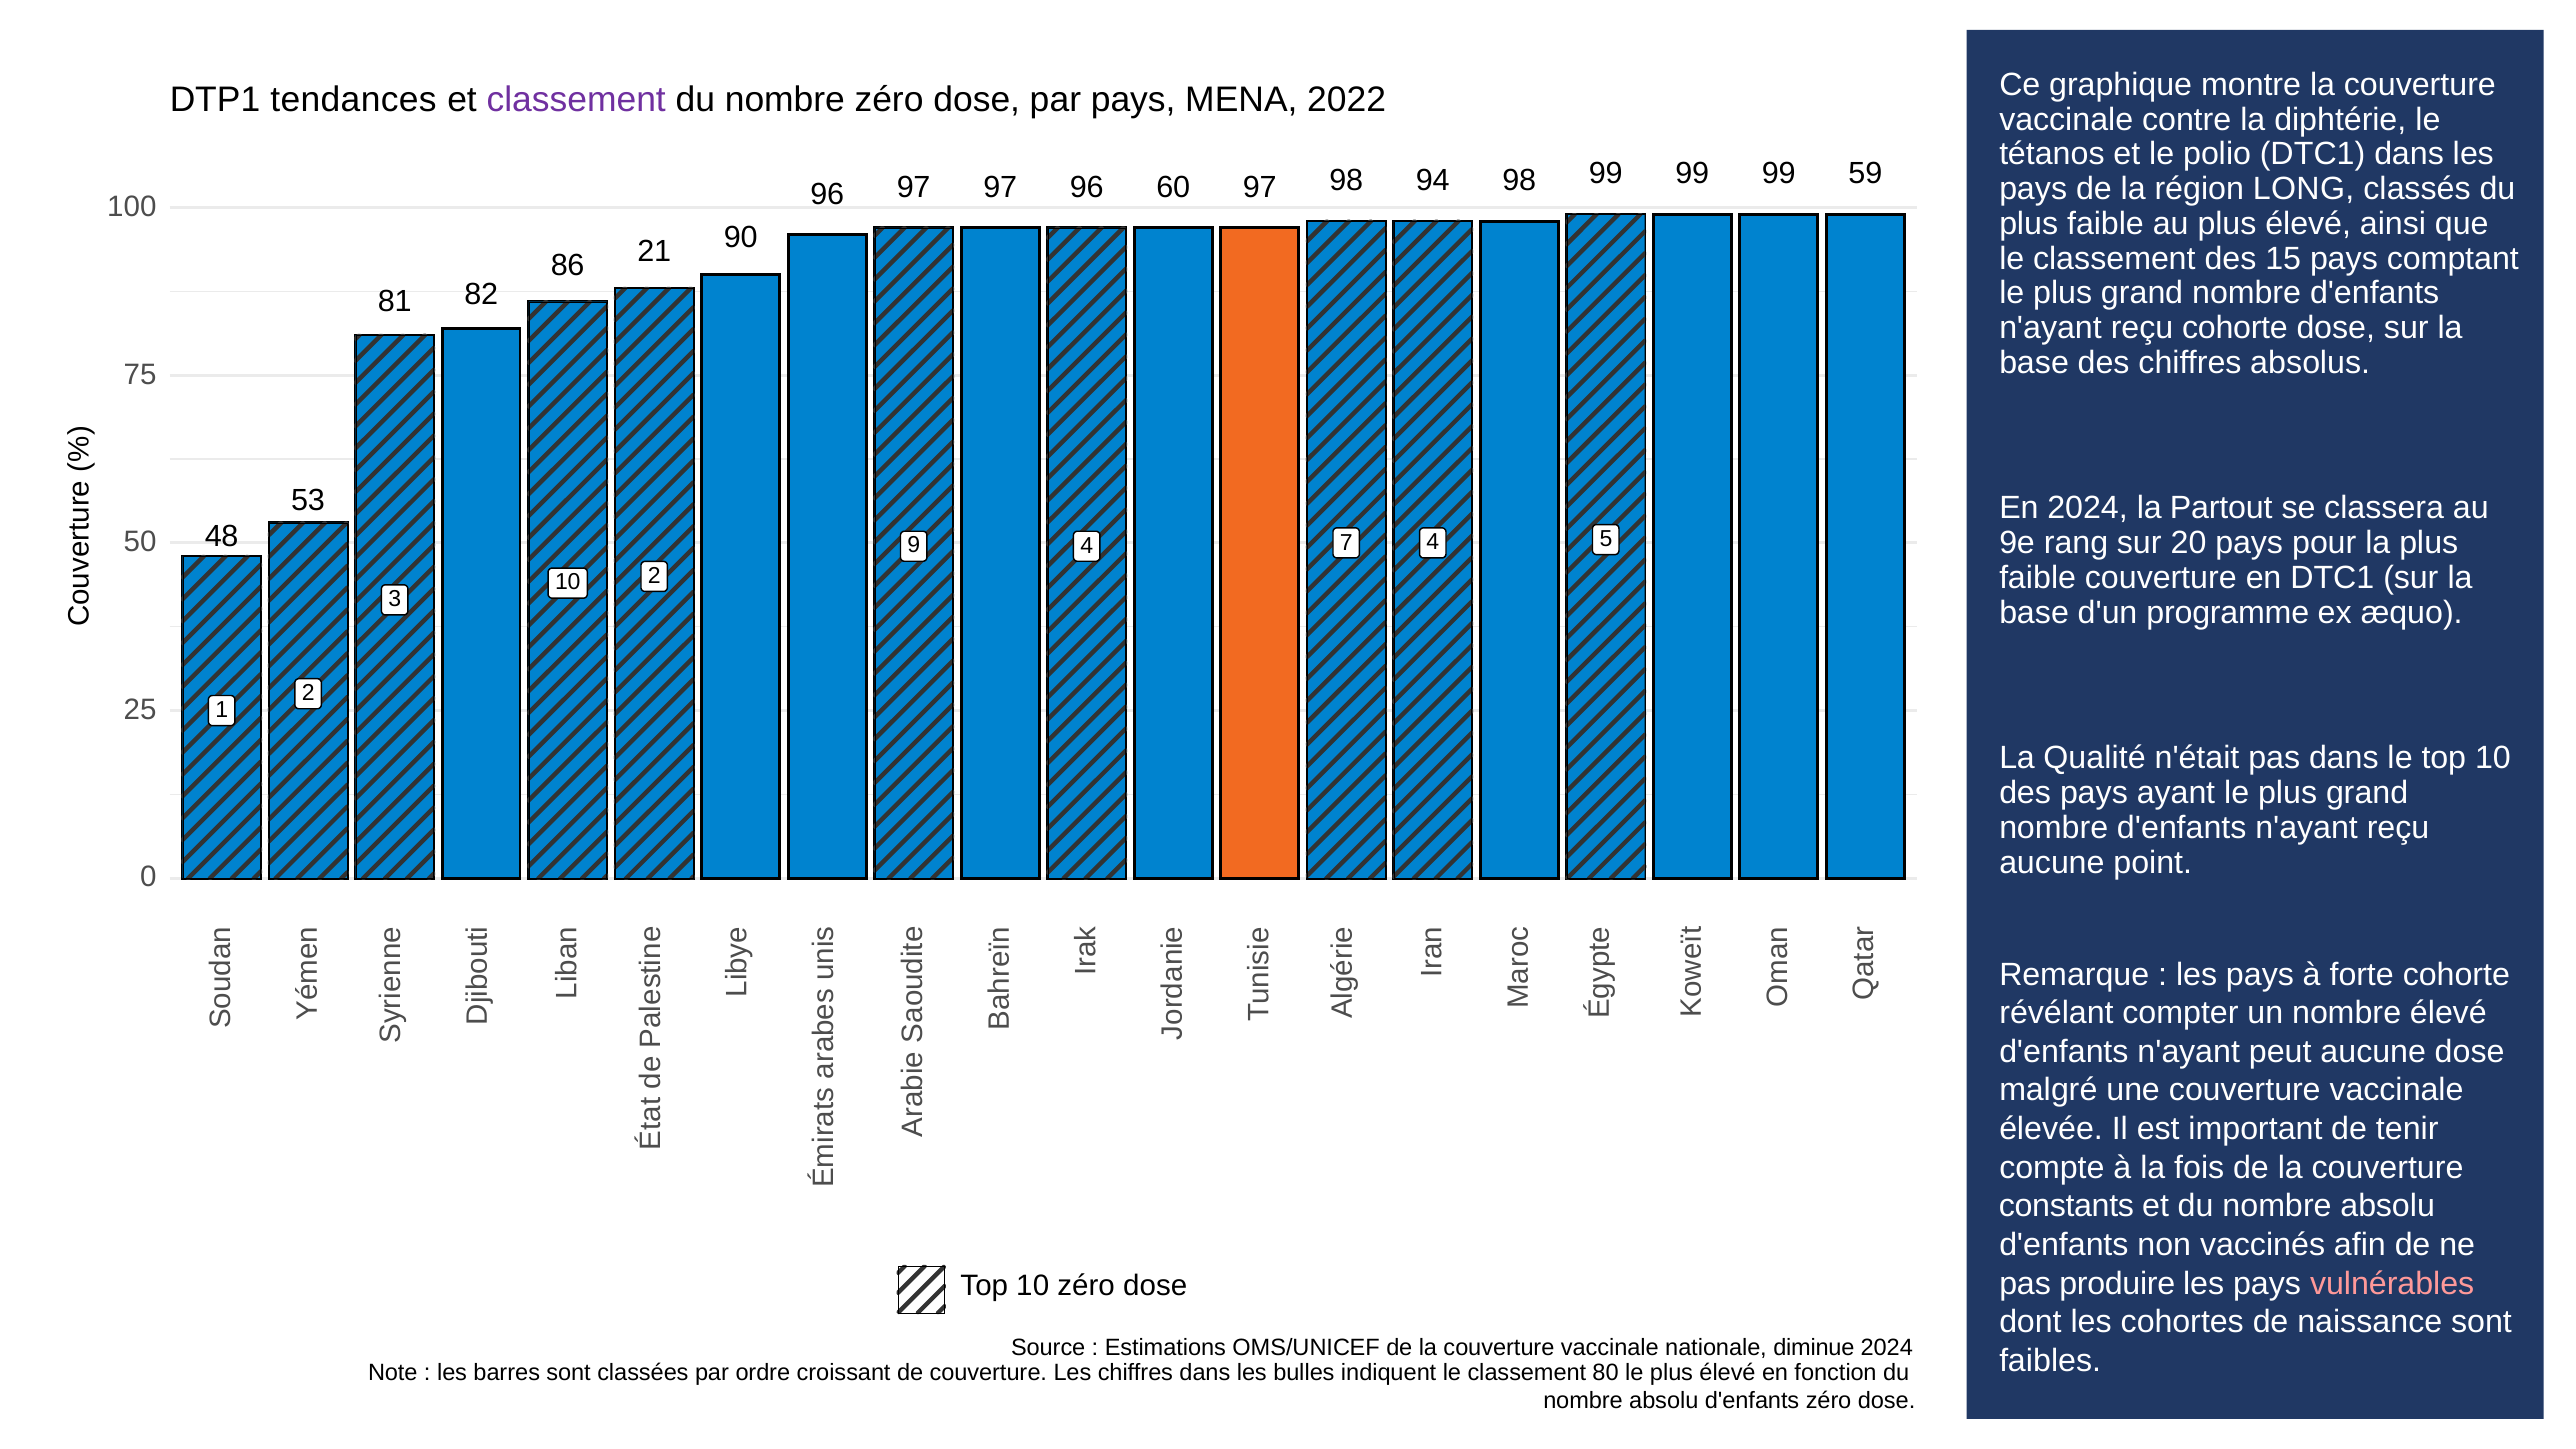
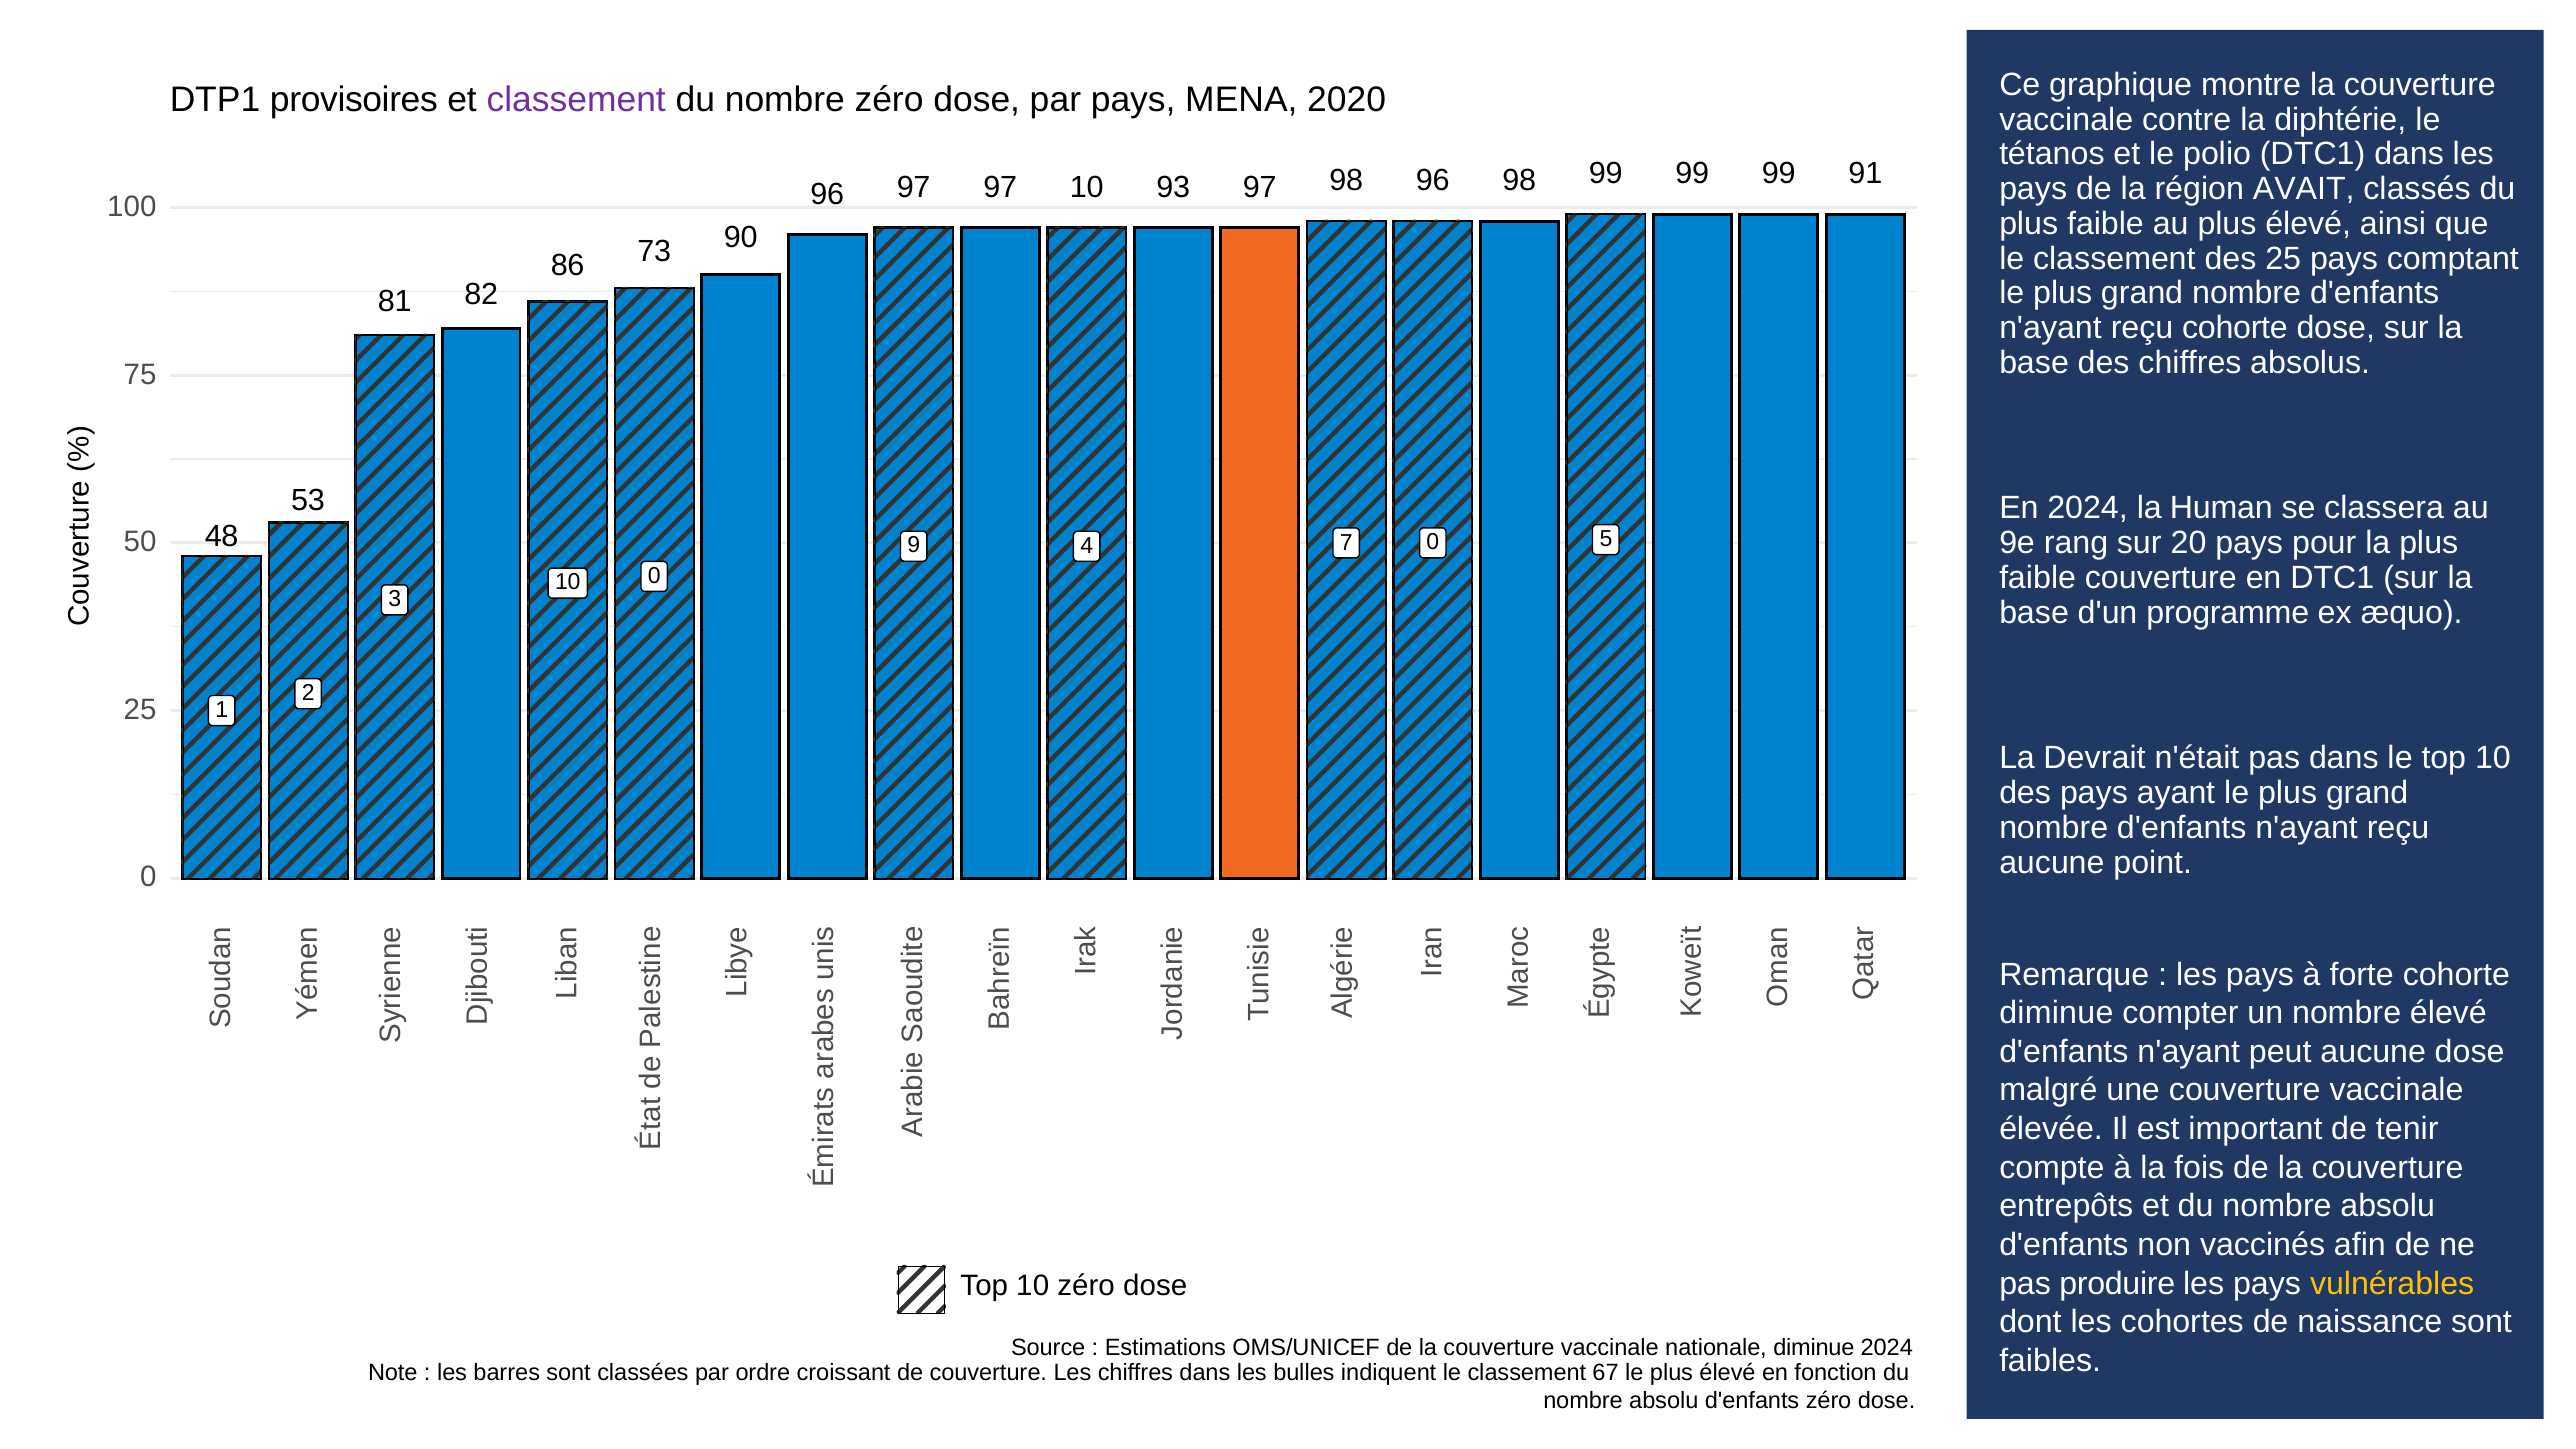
tendances: tendances -> provisoires
2022: 2022 -> 2020
59: 59 -> 91
60: 60 -> 93
97 94: 94 -> 96
LONG: LONG -> AVAIT
96 96: 96 -> 10
des 15: 15 -> 25
21: 21 -> 73
Partout: Partout -> Human
9 4: 4 -> 0
10 2: 2 -> 0
Qualité: Qualité -> Devrait
révélant at (2056, 1013): révélant -> diminue
constants: constants -> entrepôts
vulnérables colour: pink -> yellow
80: 80 -> 67
